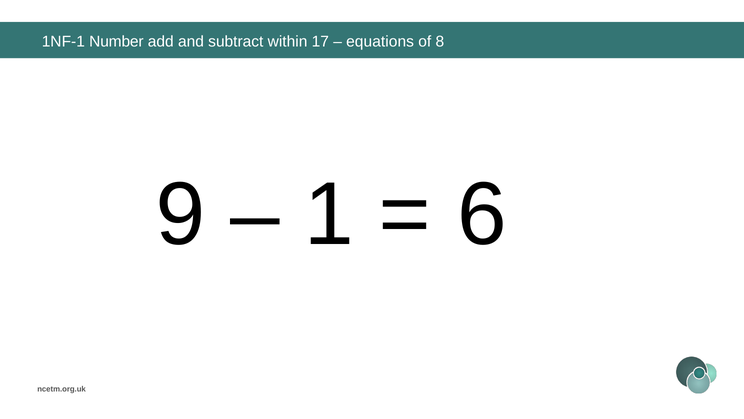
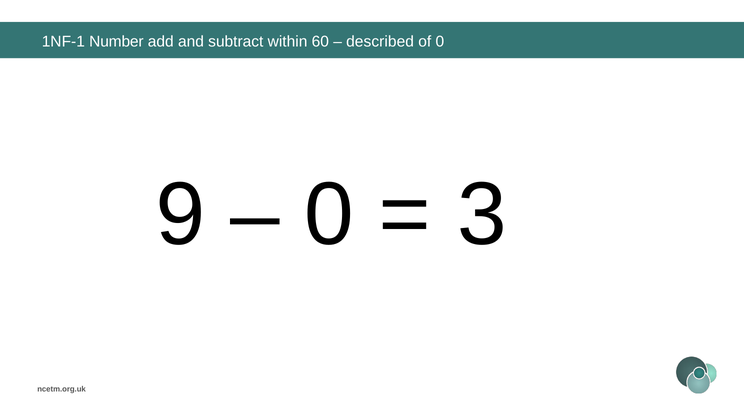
17: 17 -> 60
equations: equations -> described
of 8: 8 -> 0
1 at (329, 215): 1 -> 0
6: 6 -> 3
